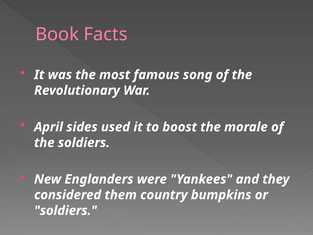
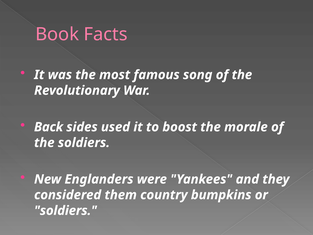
April: April -> Back
